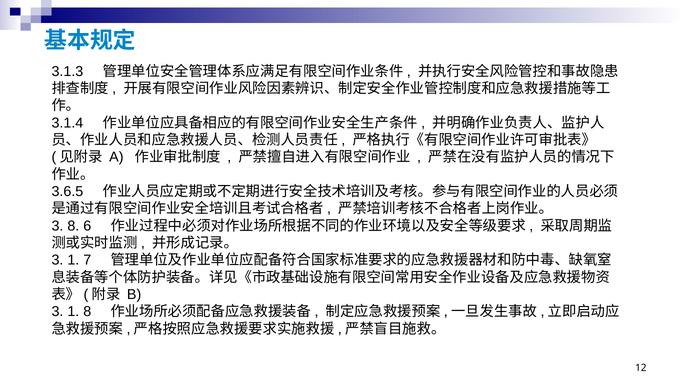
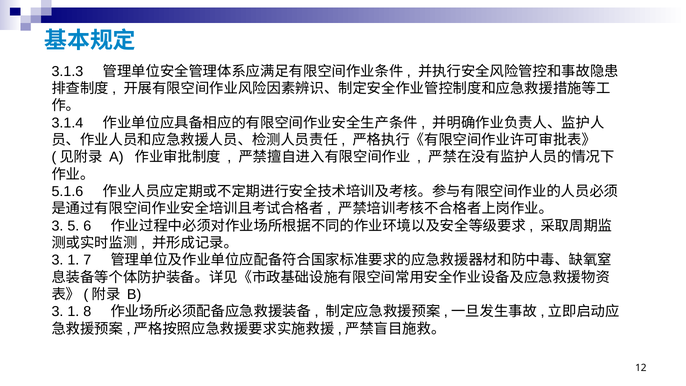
3.6.5: 3.6.5 -> 5.1.6
3 8: 8 -> 5
